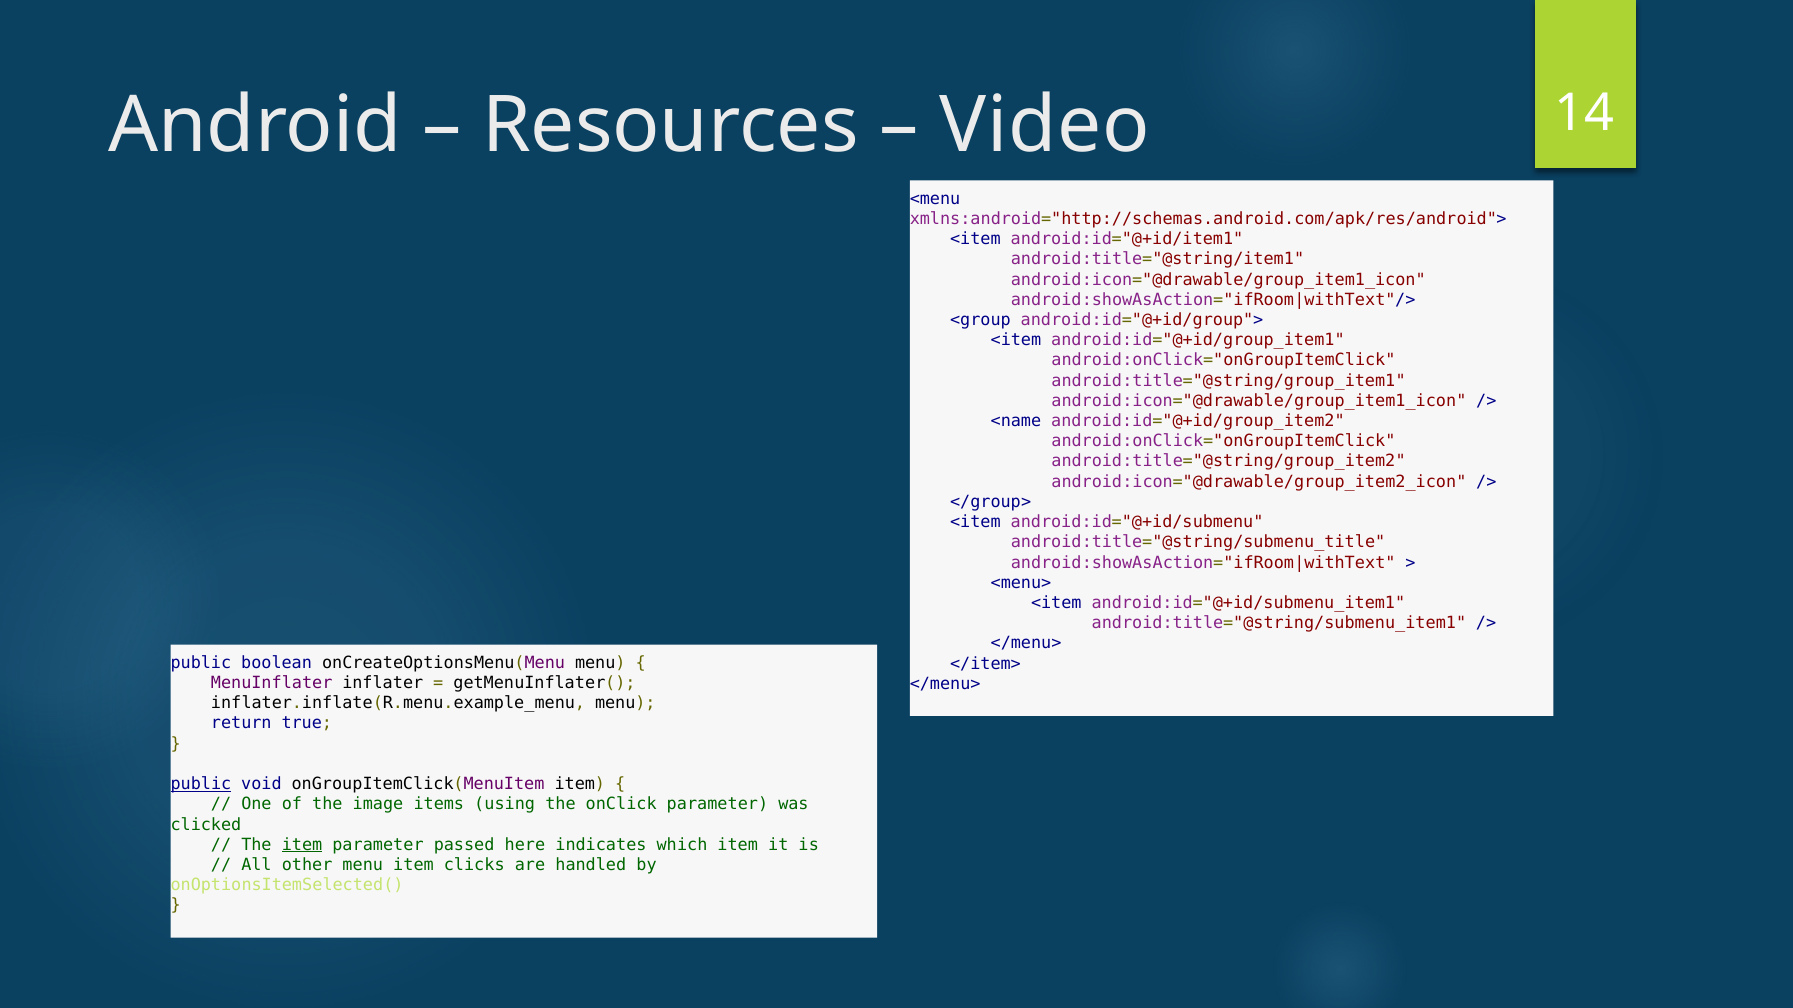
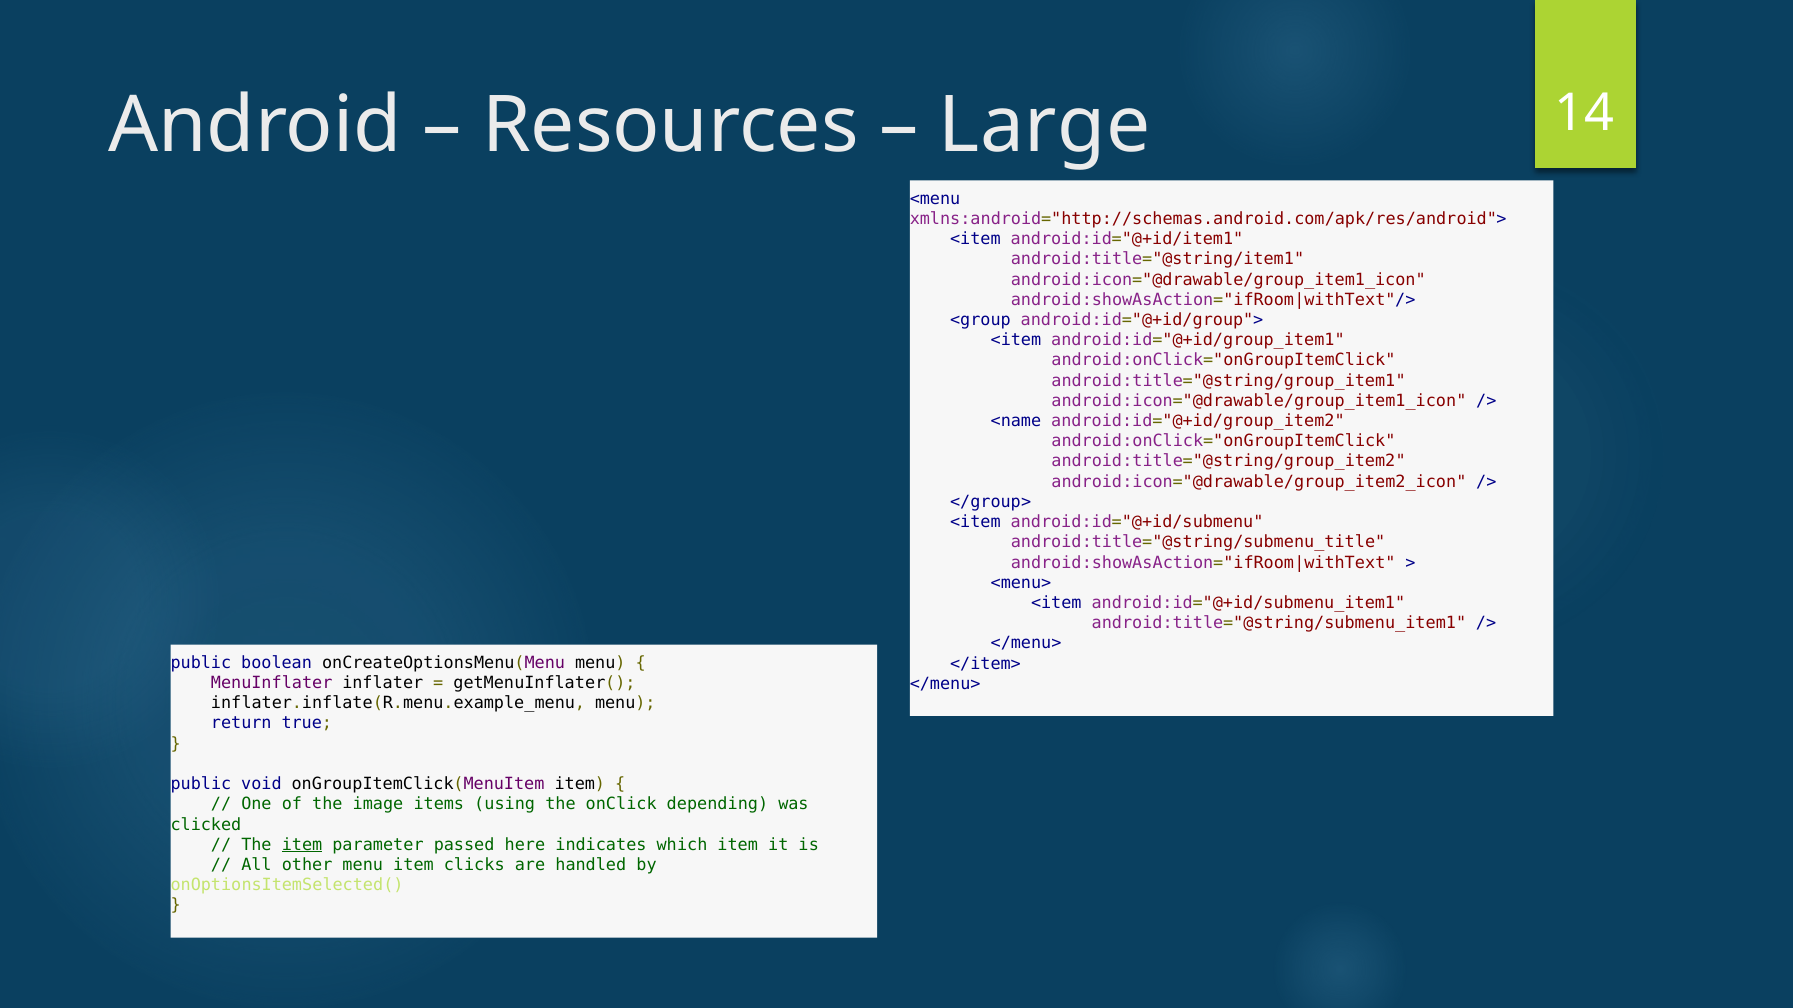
Video: Video -> Large
public at (201, 785) underline: present -> none
onClick parameter: parameter -> depending
